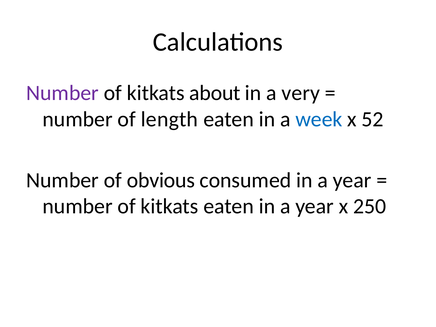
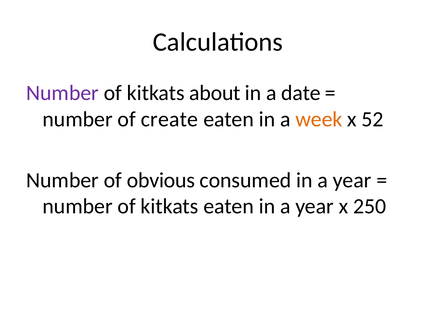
very: very -> date
length: length -> create
week colour: blue -> orange
